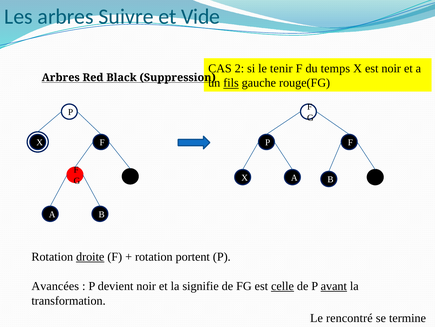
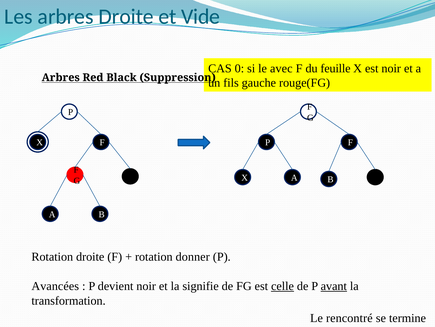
arbres Suivre: Suivre -> Droite
2: 2 -> 0
tenir: tenir -> avec
temps: temps -> feuille
fils underline: present -> none
droite at (90, 256) underline: present -> none
portent: portent -> donner
